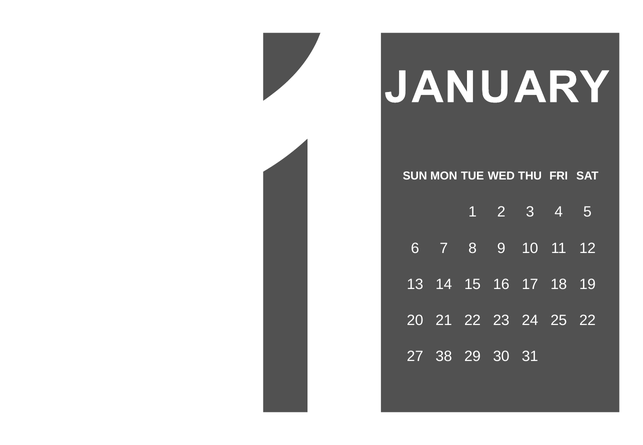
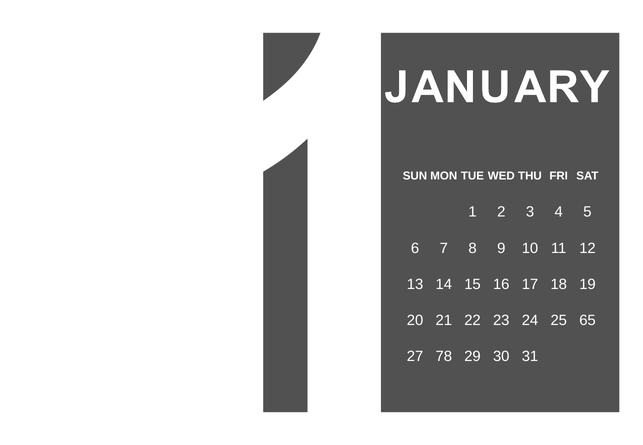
25 22: 22 -> 65
38: 38 -> 78
